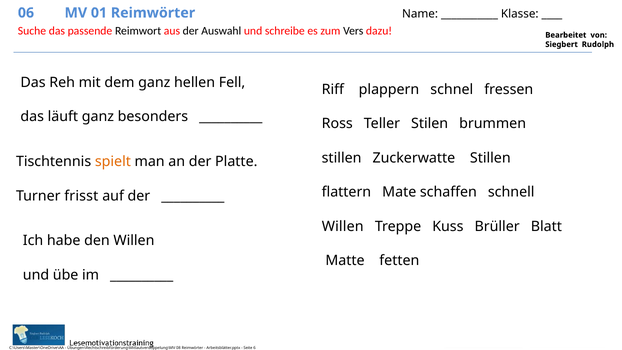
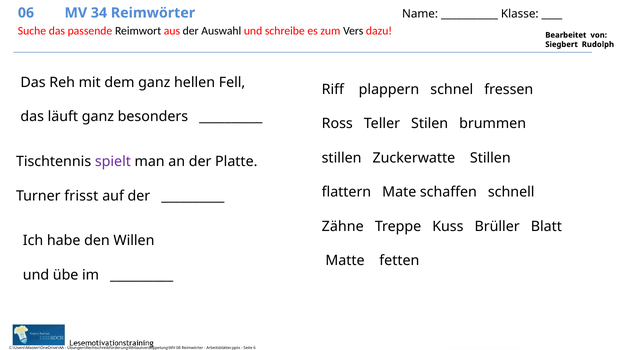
01: 01 -> 34
spielt colour: orange -> purple
Willen at (343, 226): Willen -> Zähne
